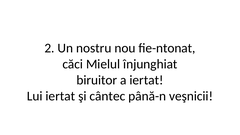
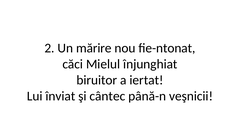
nostru: nostru -> mărire
Lui iertat: iertat -> înviat
